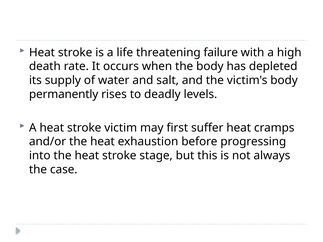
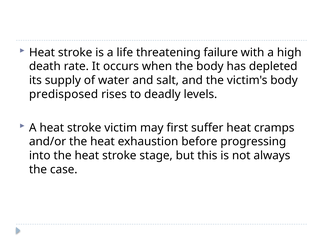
permanently: permanently -> predisposed
